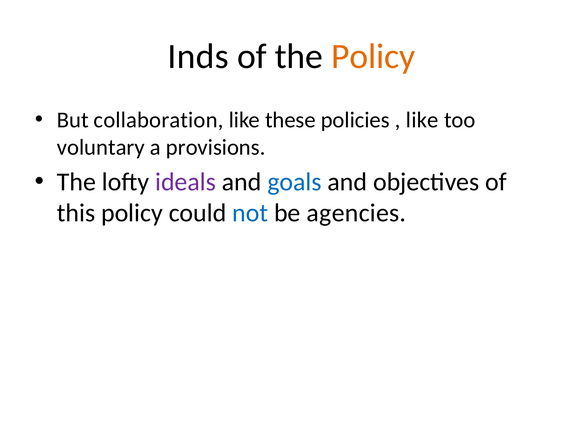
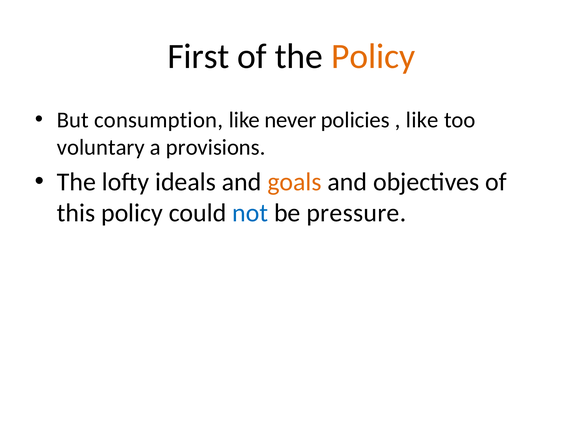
Inds: Inds -> First
collaboration: collaboration -> consumption
these: these -> never
ideals colour: purple -> black
goals colour: blue -> orange
agencies: agencies -> pressure
